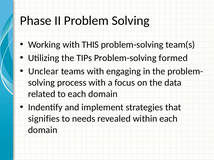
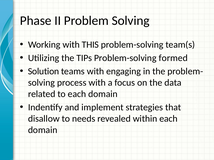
Unclear: Unclear -> Solution
signifies: signifies -> disallow
